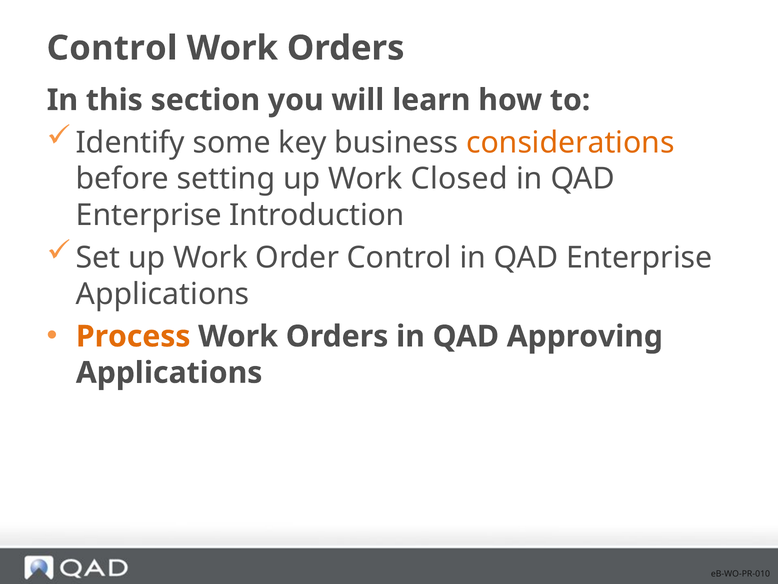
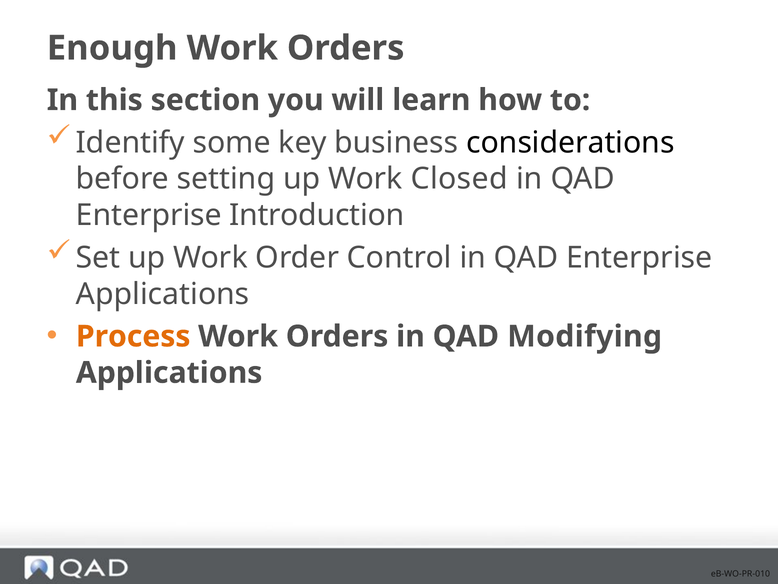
Control at (112, 48): Control -> Enough
considerations colour: orange -> black
Approving: Approving -> Modifying
